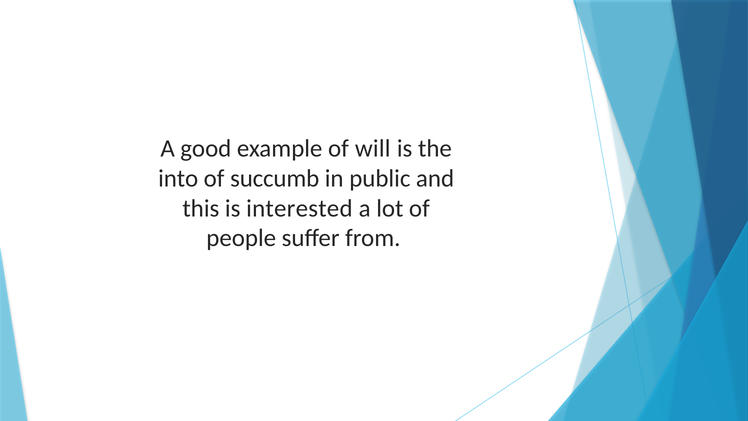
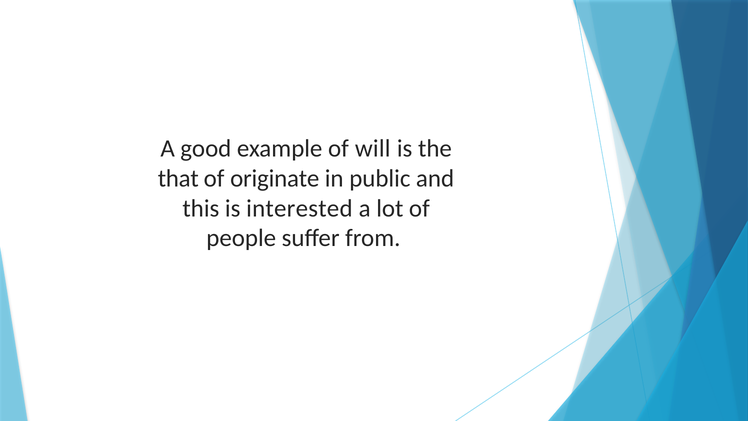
into: into -> that
succumb: succumb -> originate
